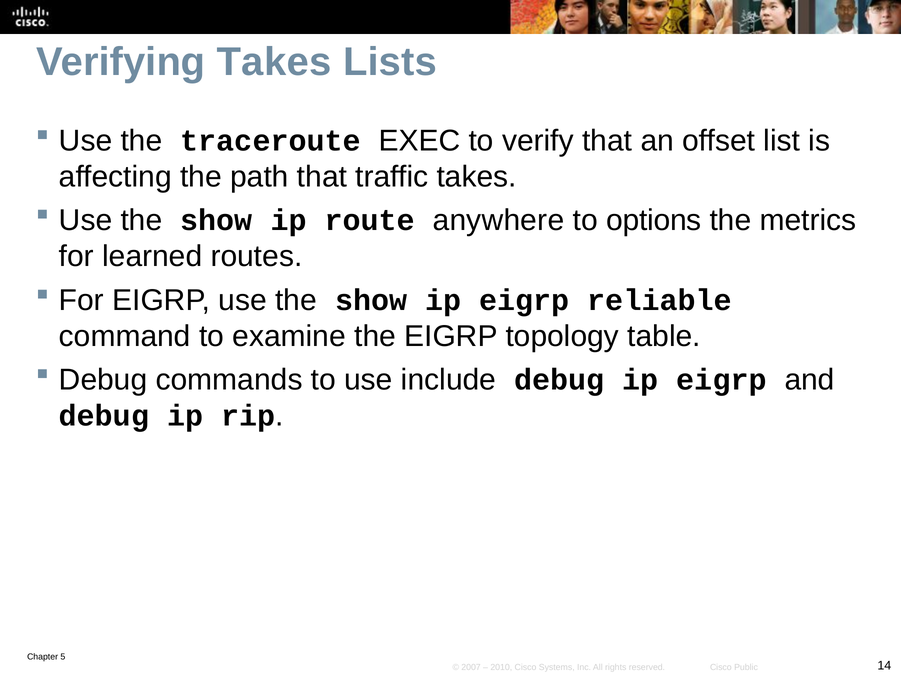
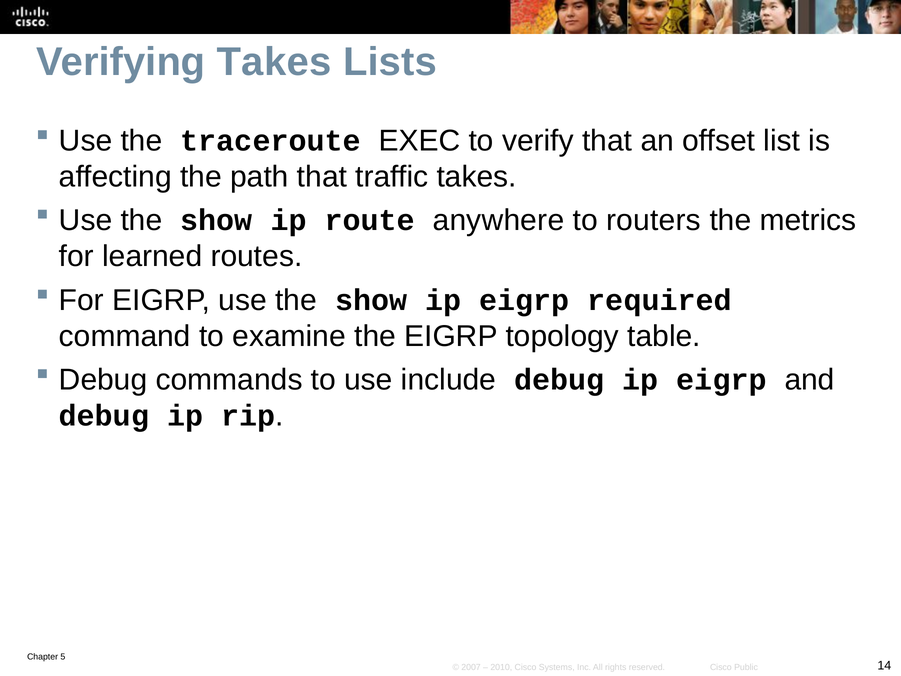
options: options -> routers
reliable: reliable -> required
